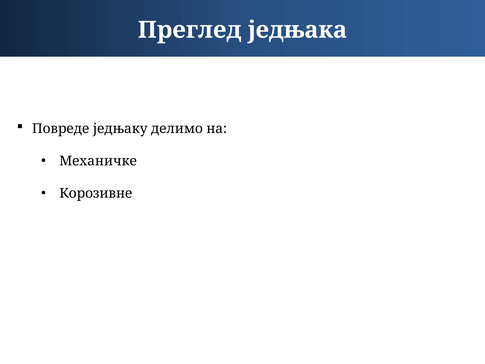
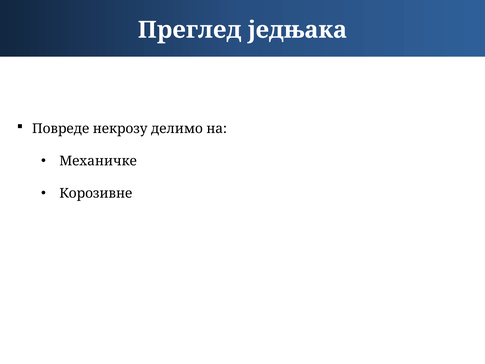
једњаку: једњаку -> некрозу
